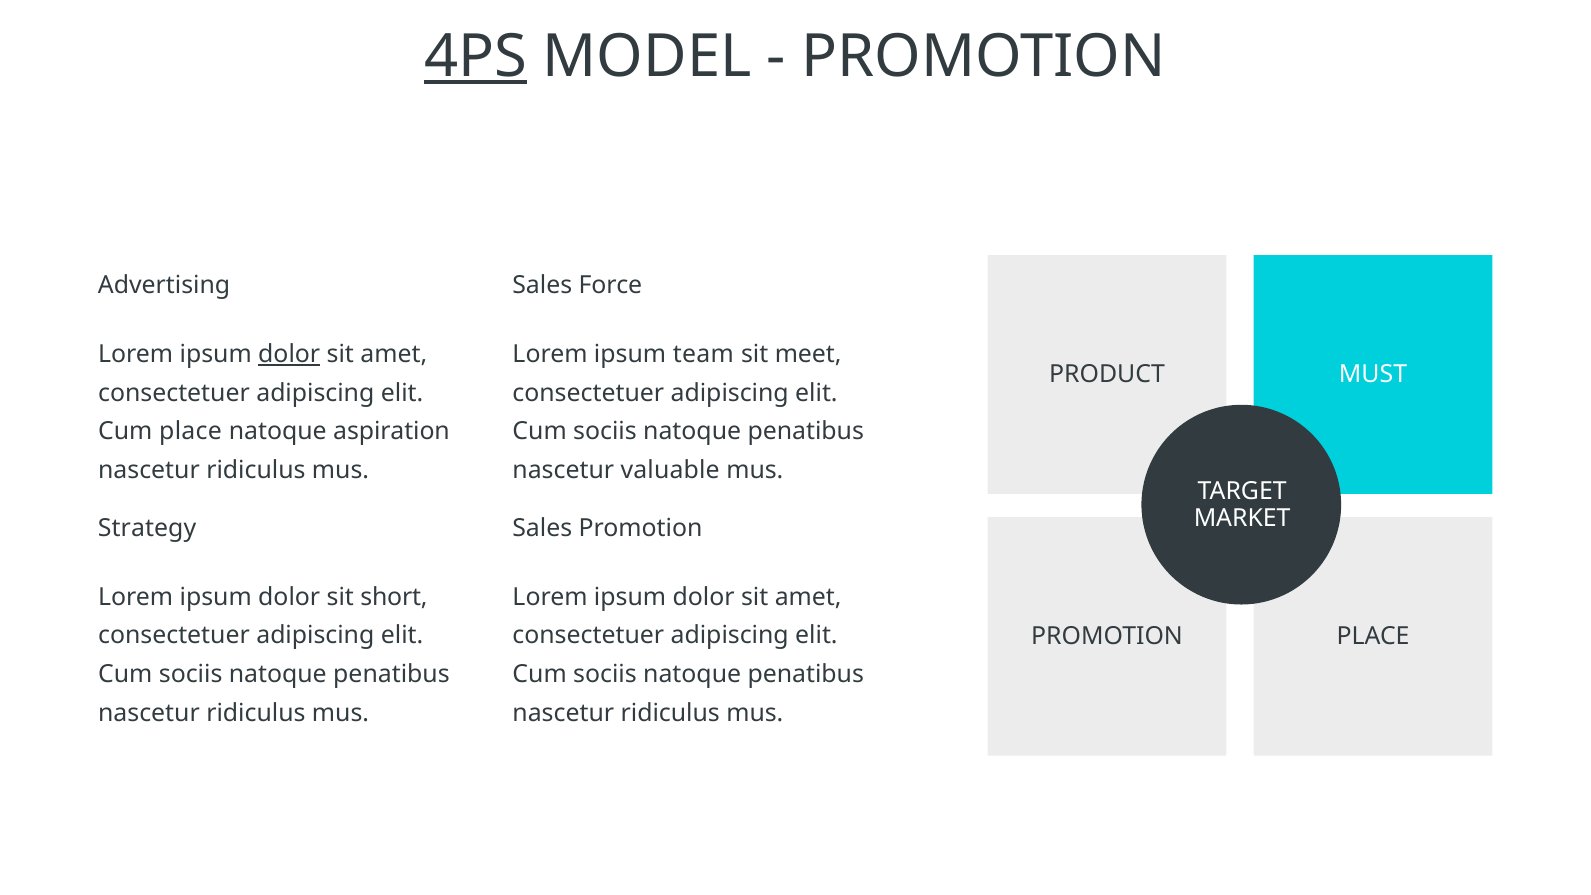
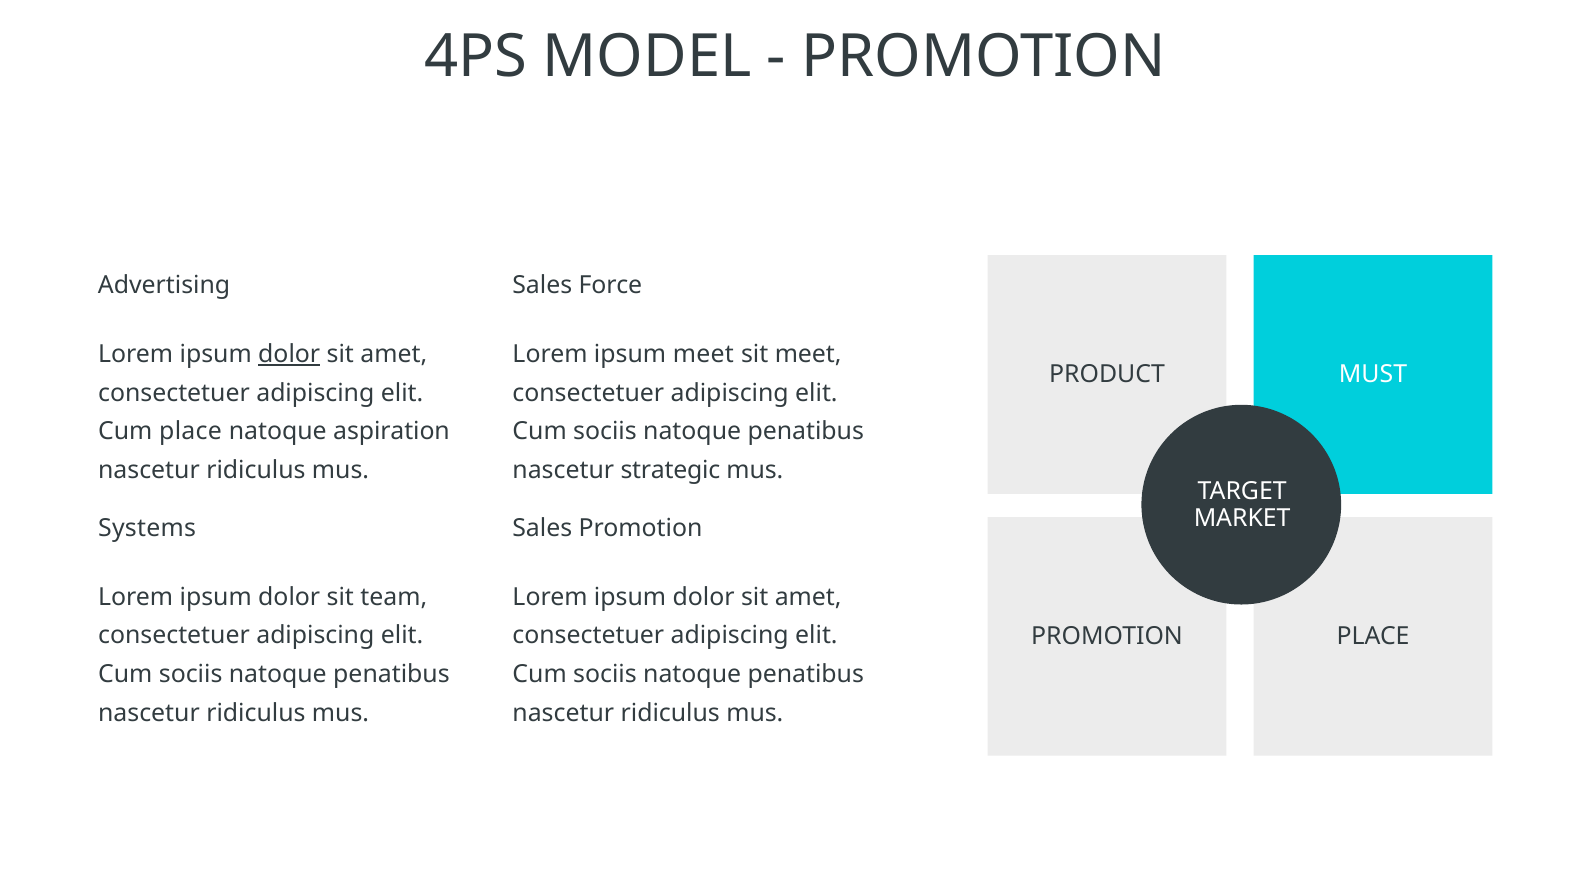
4PS underline: present -> none
ipsum team: team -> meet
valuable: valuable -> strategic
Strategy: Strategy -> Systems
short: short -> team
